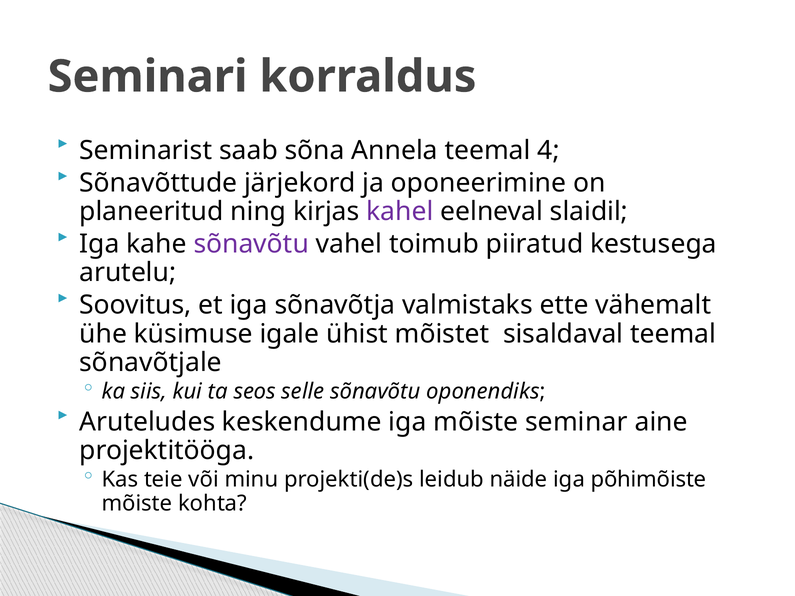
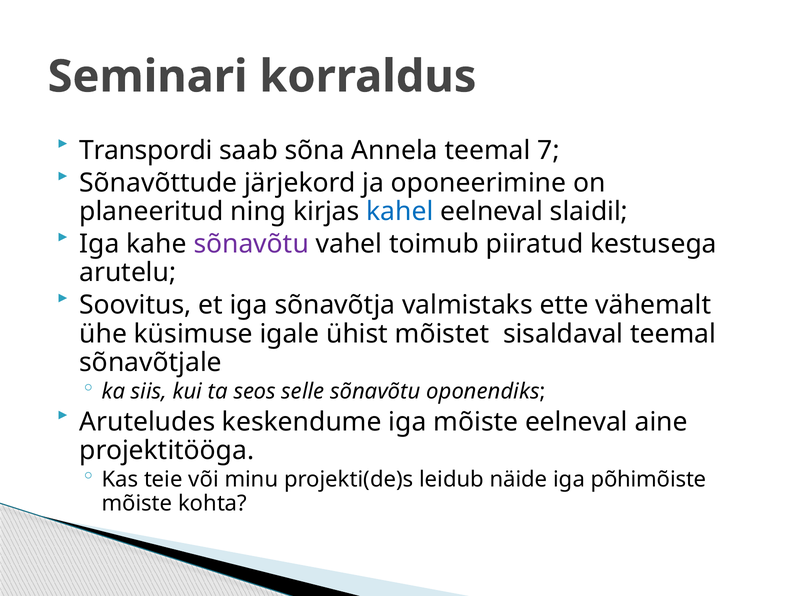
Seminarist: Seminarist -> Transpordi
4: 4 -> 7
kahel colour: purple -> blue
mõiste seminar: seminar -> eelneval
